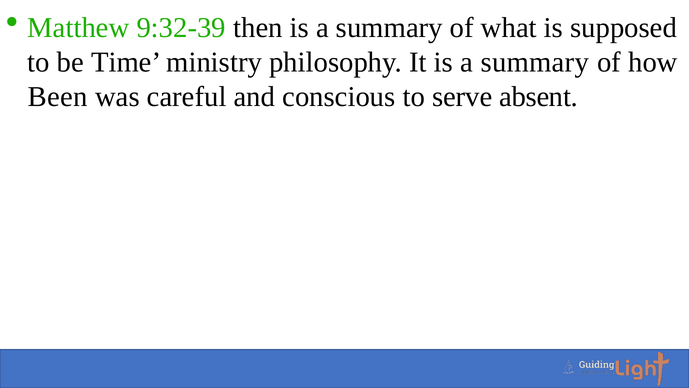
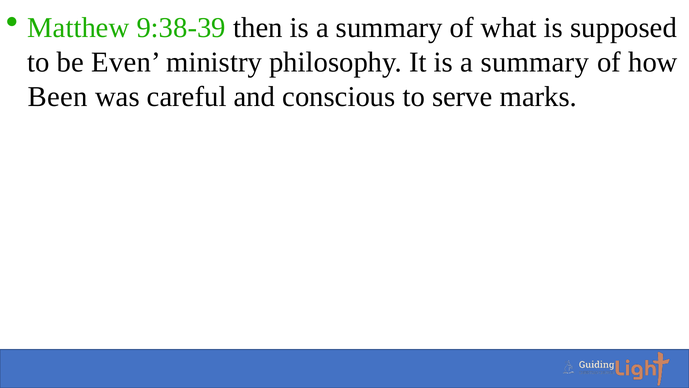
9:32-39: 9:32-39 -> 9:38-39
Time: Time -> Even
absent: absent -> marks
